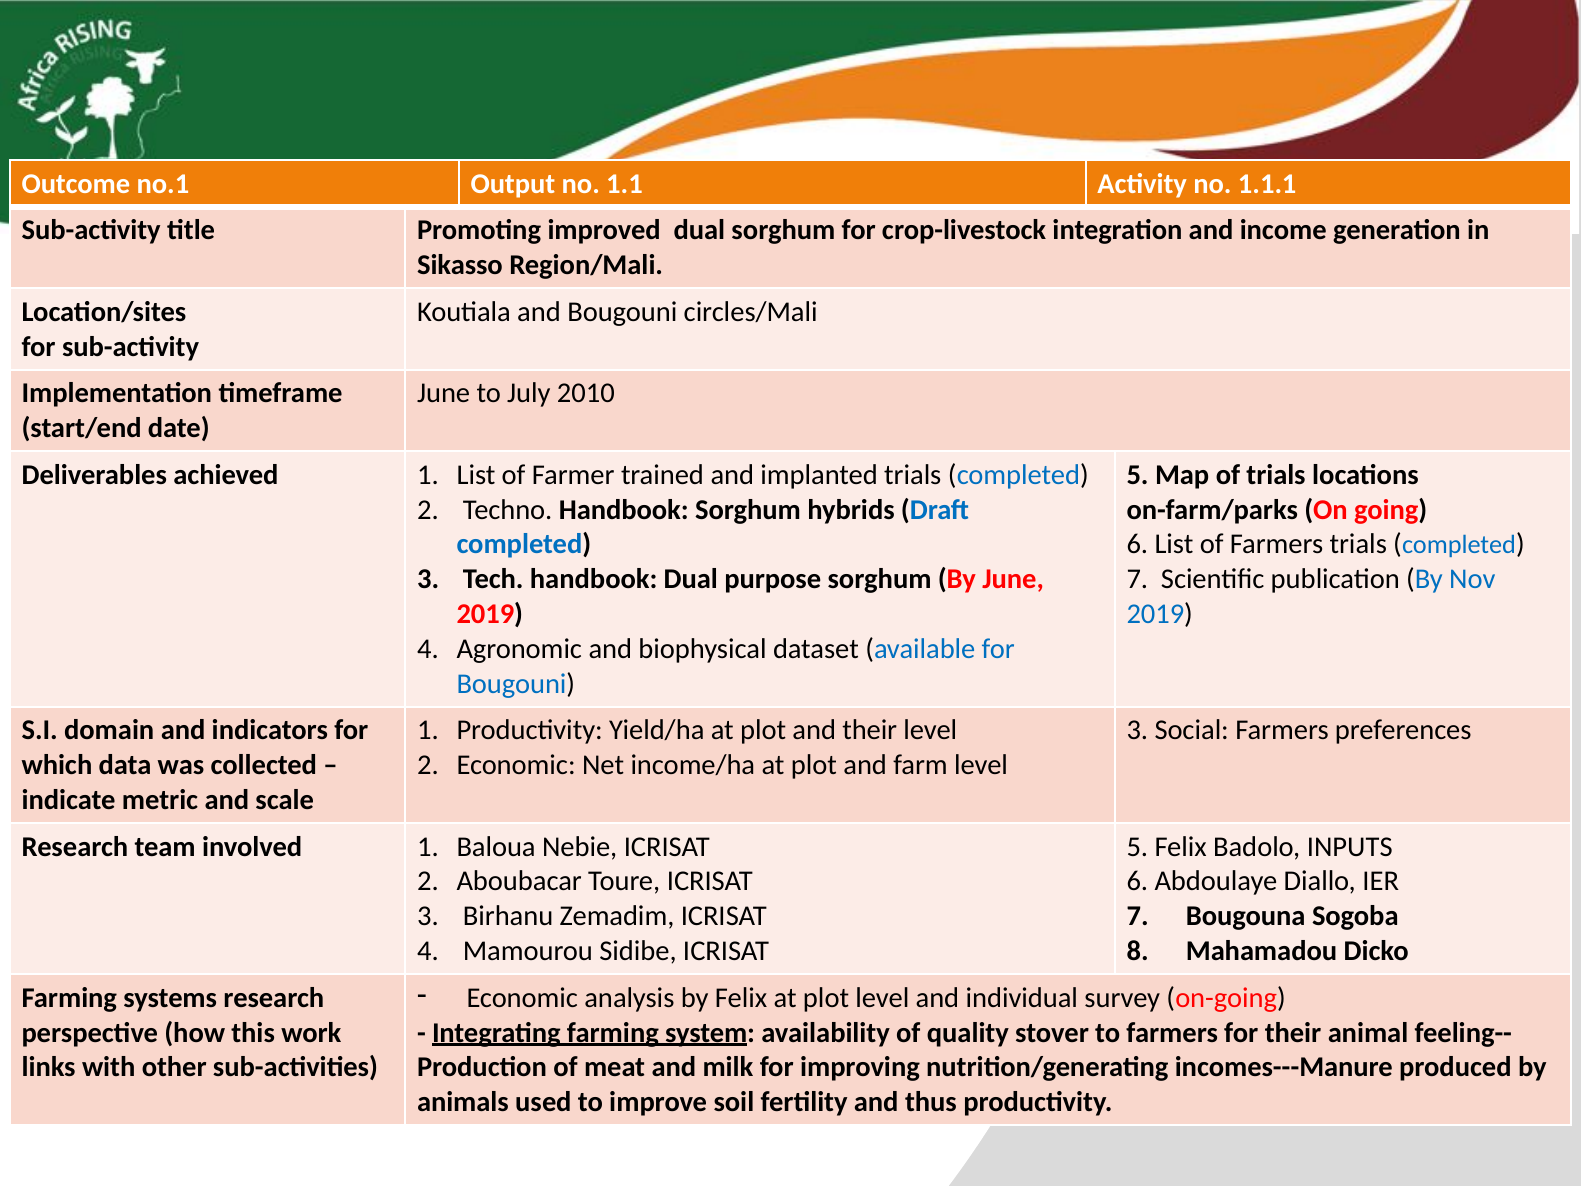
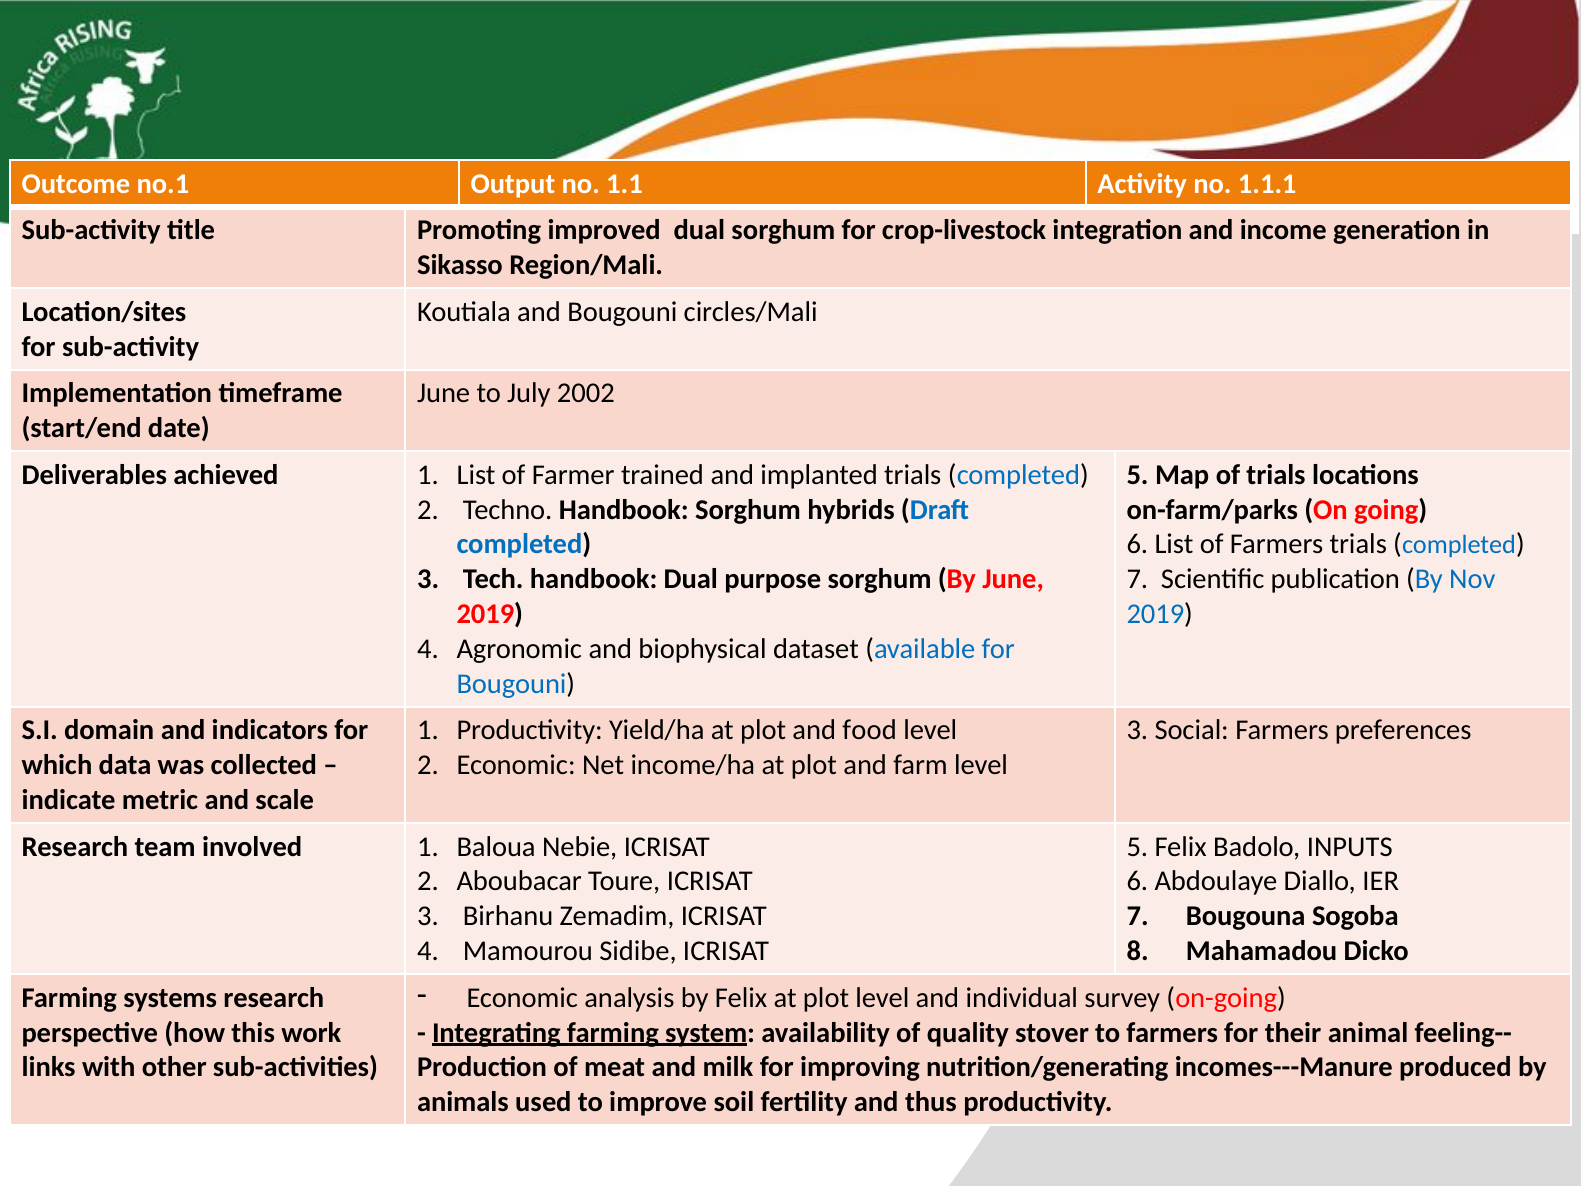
2010: 2010 -> 2002
and their: their -> food
